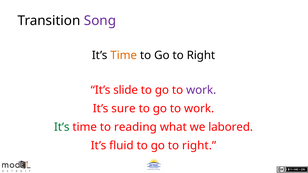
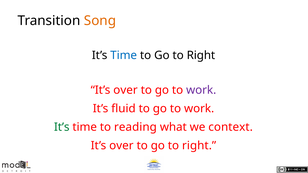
Song colour: purple -> orange
Time at (124, 55) colour: orange -> blue
slide at (126, 90): slide -> over
sure: sure -> fluid
labored: labored -> context
fluid at (121, 146): fluid -> over
